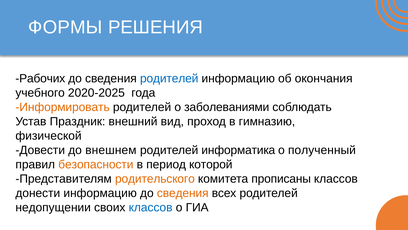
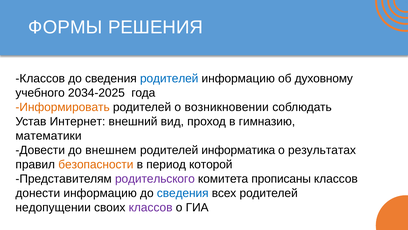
Рабочих at (40, 78): Рабочих -> Классов
окончания: окончания -> духовному
2020-2025: 2020-2025 -> 2034-2025
заболеваниями: заболеваниями -> возникновении
Праздник: Праздник -> Интернет
физической: физической -> математики
полученный: полученный -> результатах
родительского colour: orange -> purple
сведения at (183, 193) colour: orange -> blue
классов at (151, 207) colour: blue -> purple
